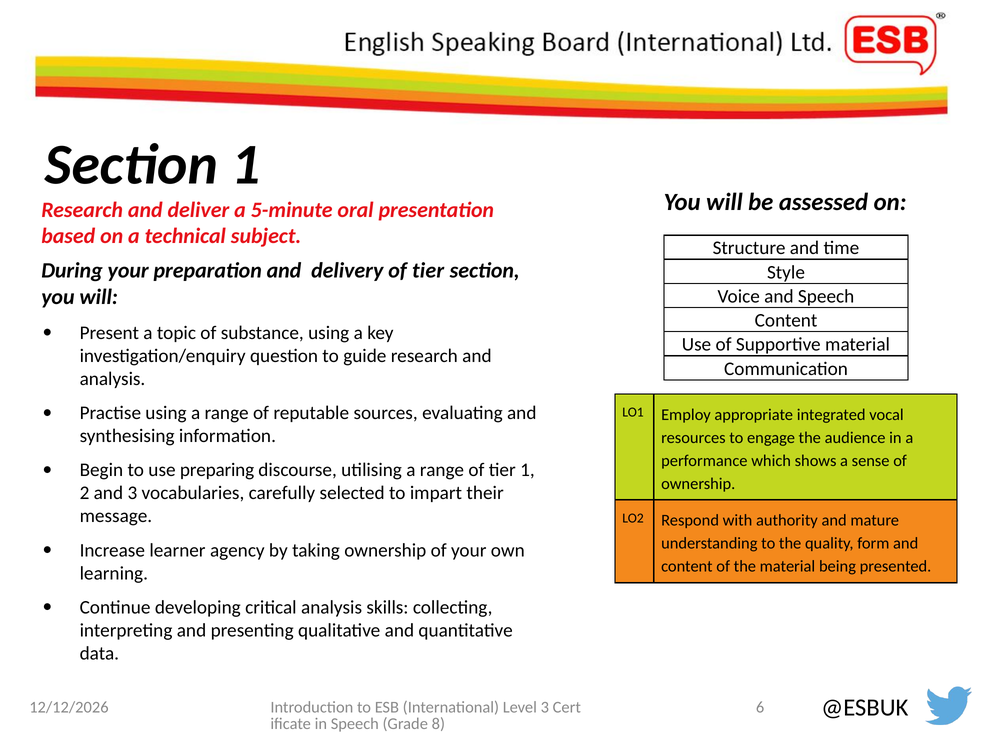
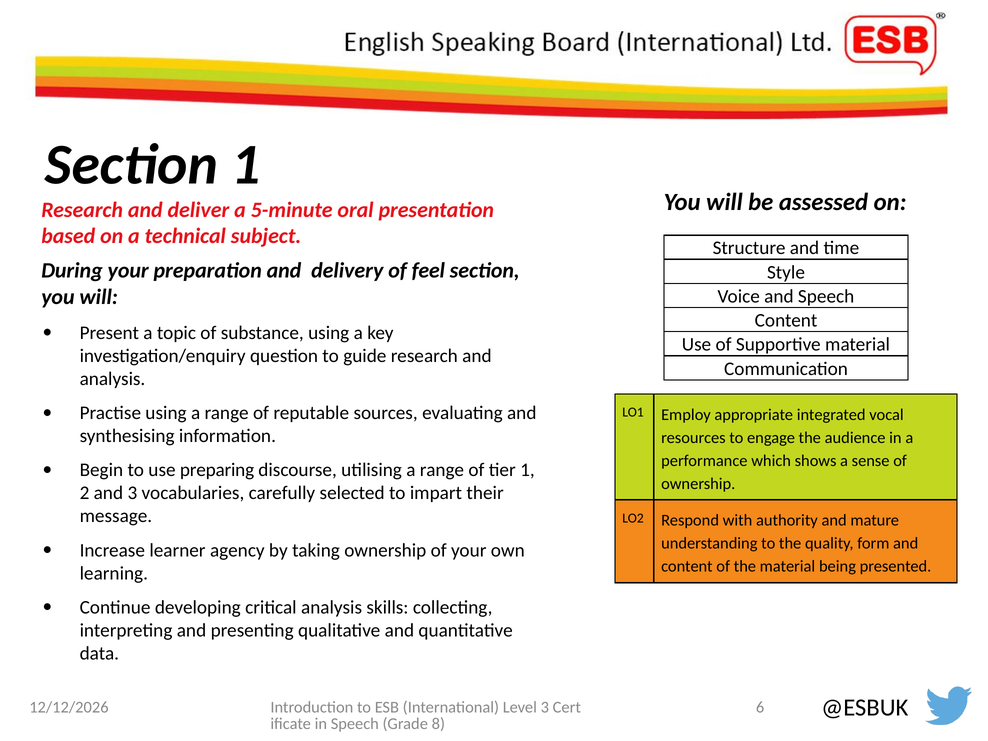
delivery of tier: tier -> feel
